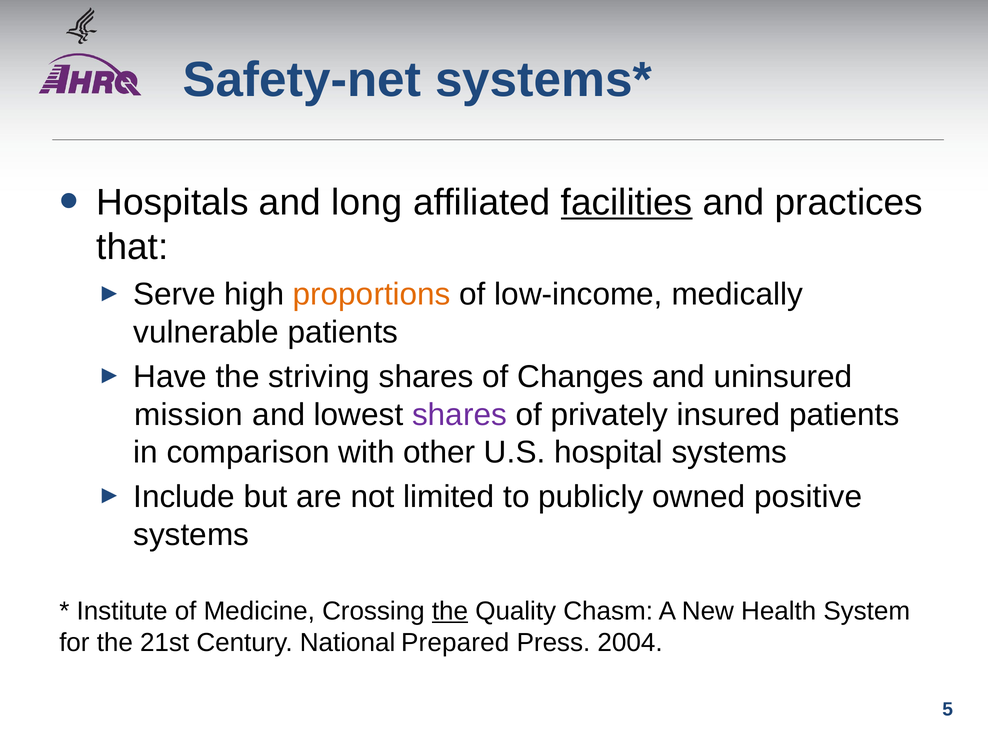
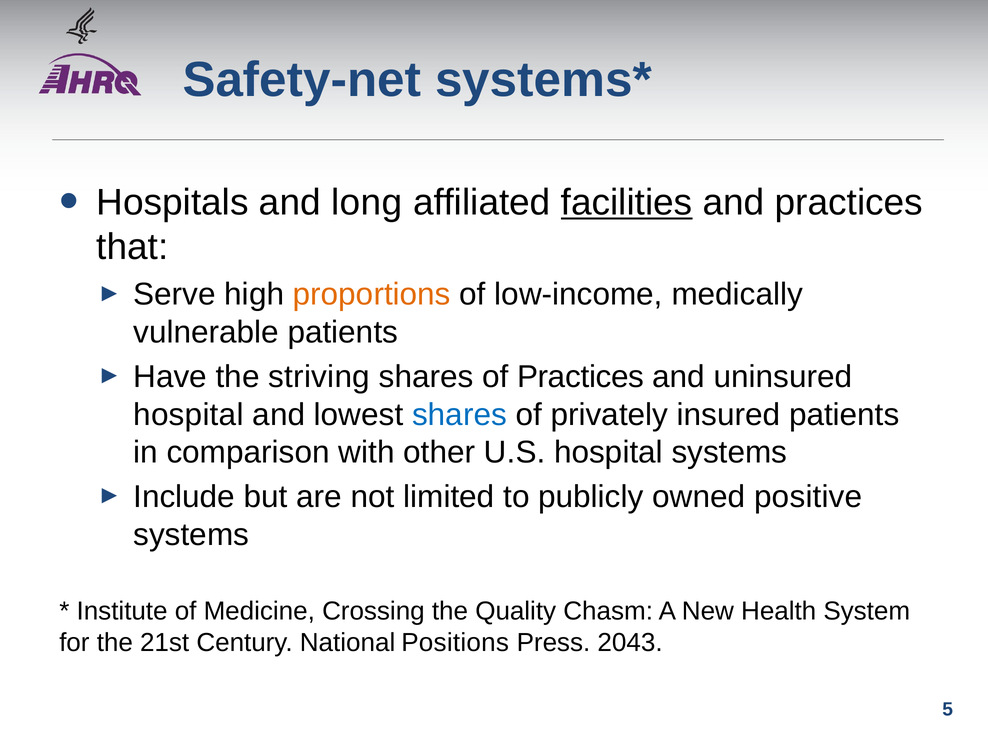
of Changes: Changes -> Practices
mission at (188, 415): mission -> hospital
shares at (460, 415) colour: purple -> blue
the at (450, 611) underline: present -> none
Prepared: Prepared -> Positions
2004: 2004 -> 2043
